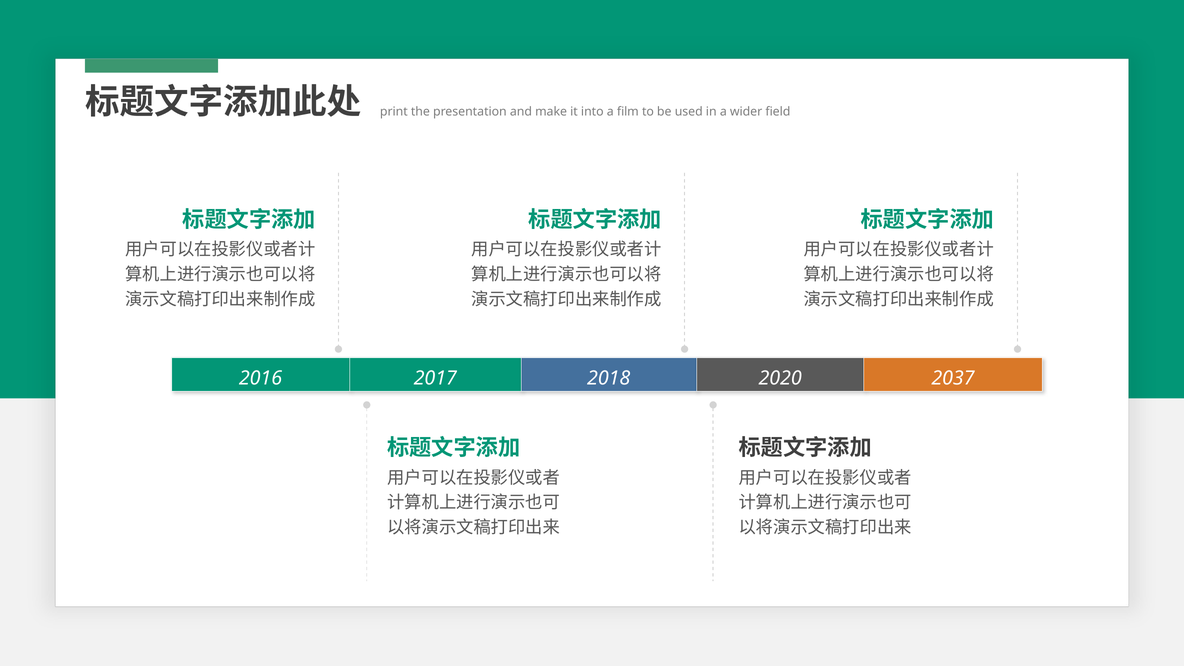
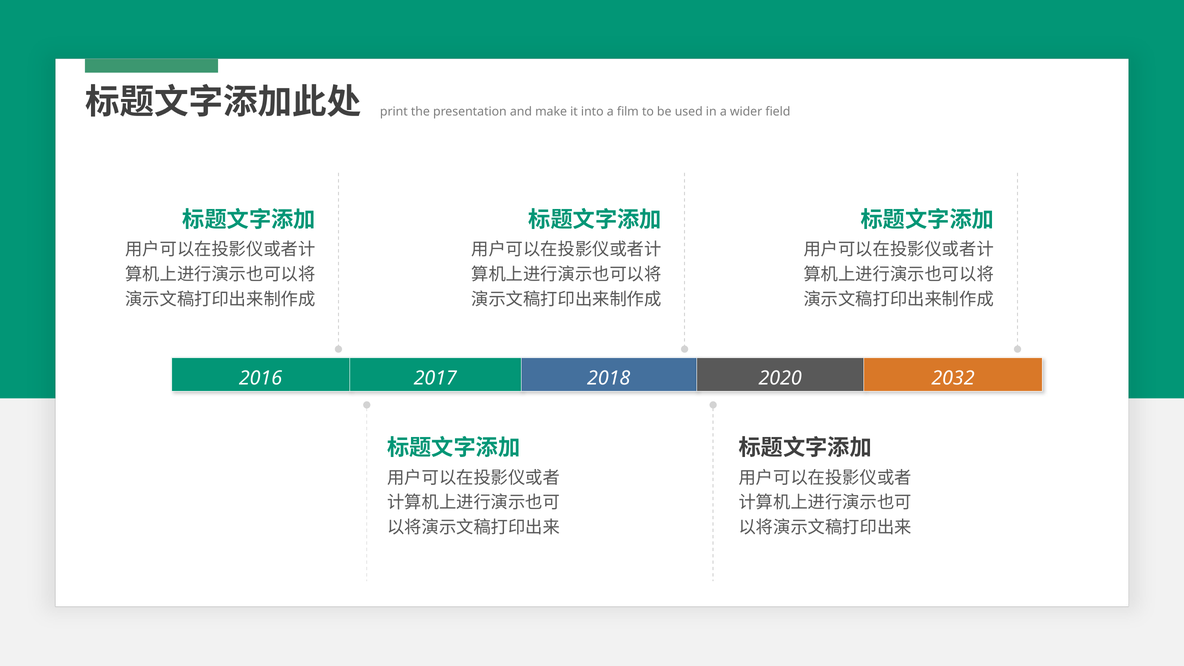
2037: 2037 -> 2032
